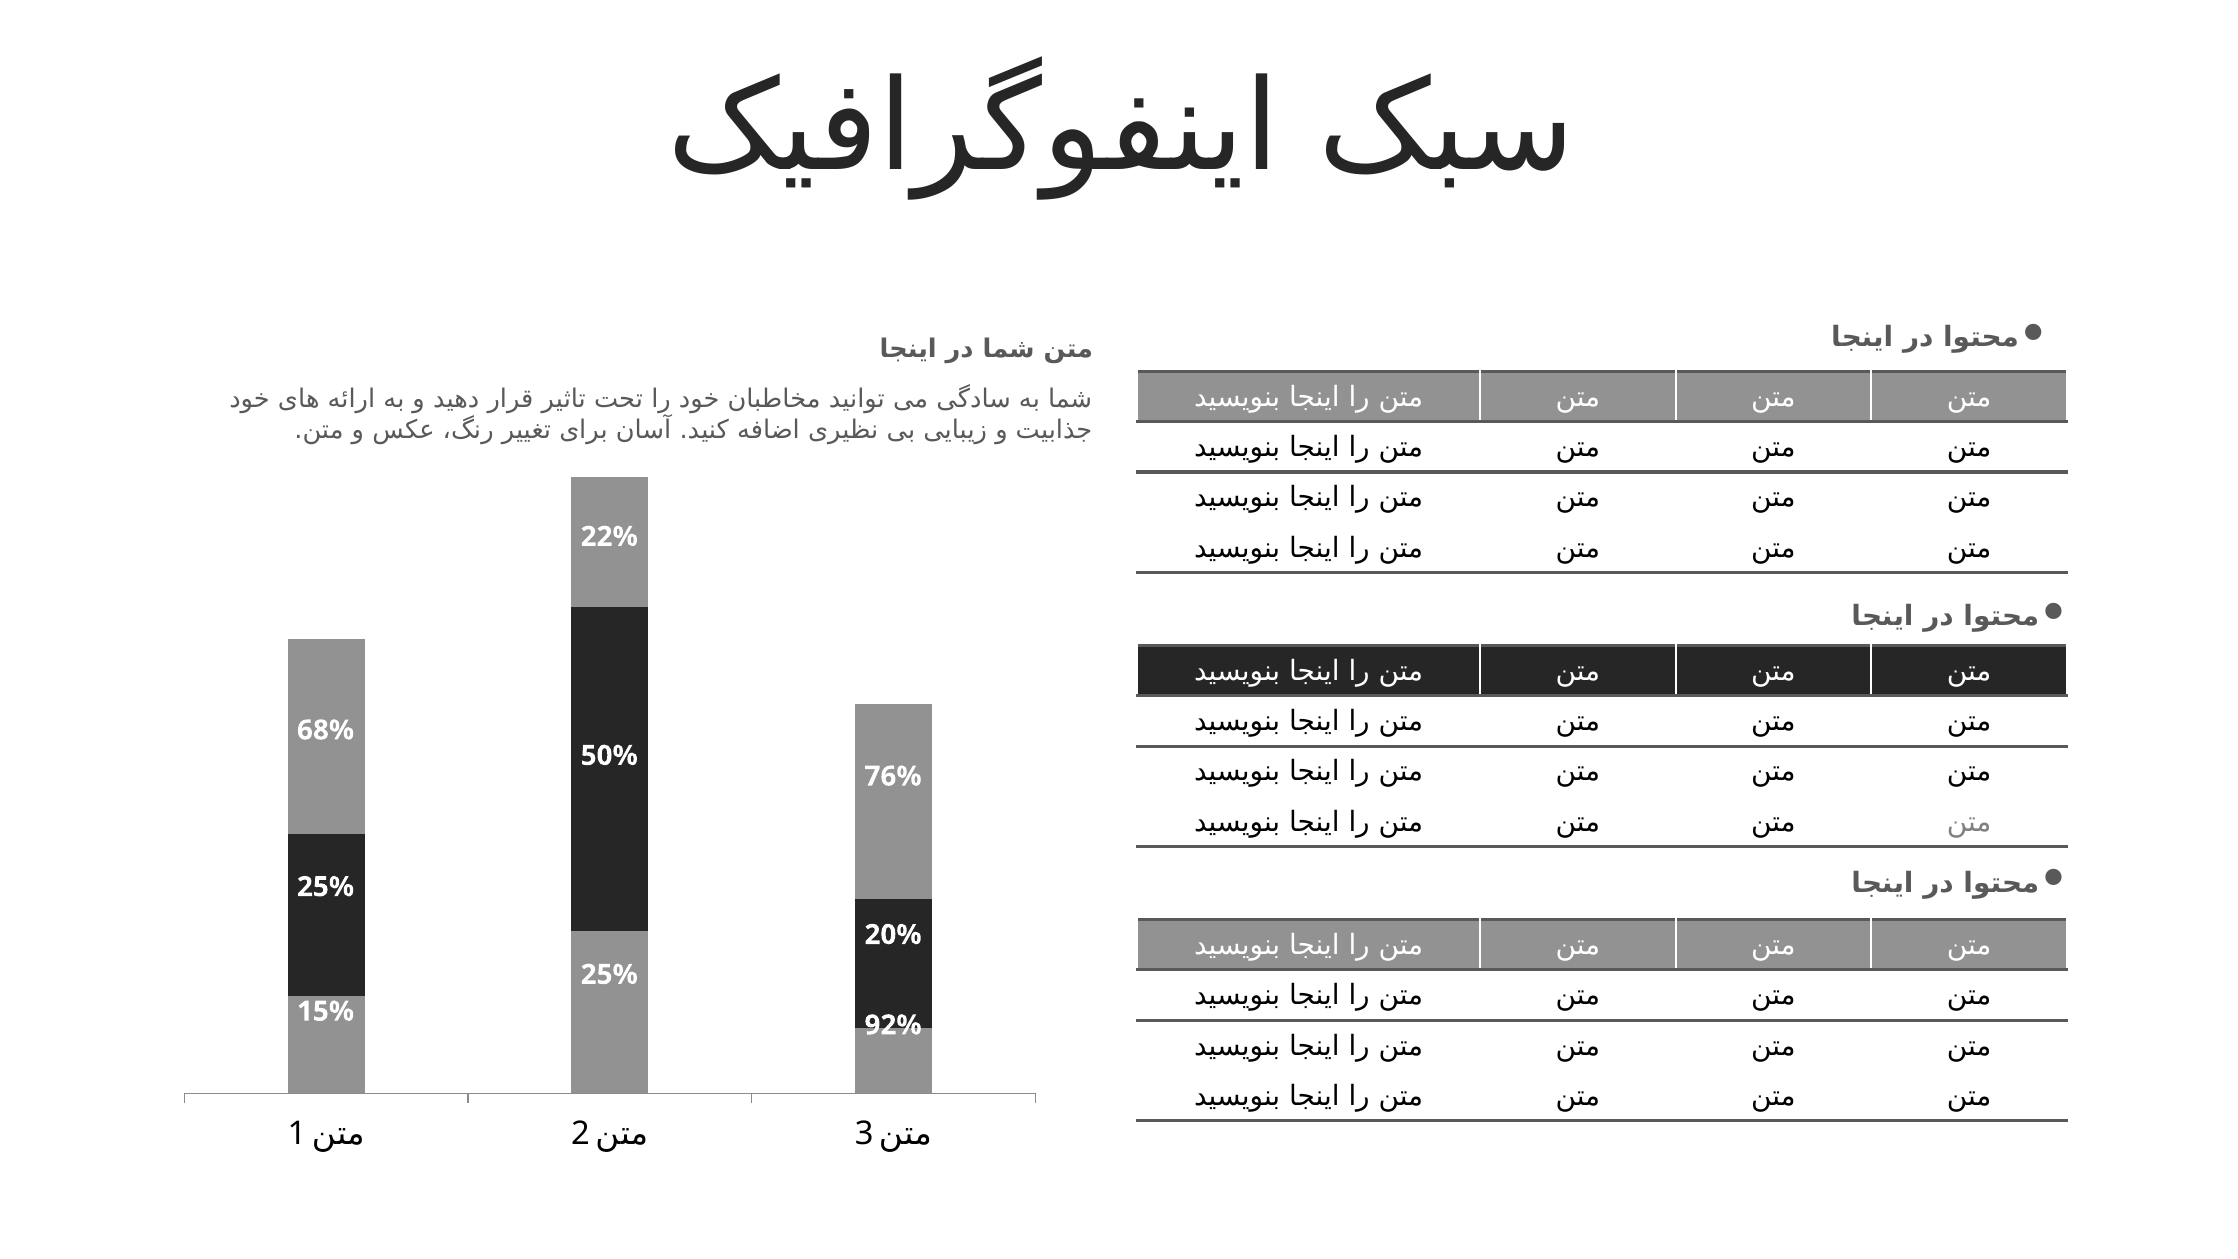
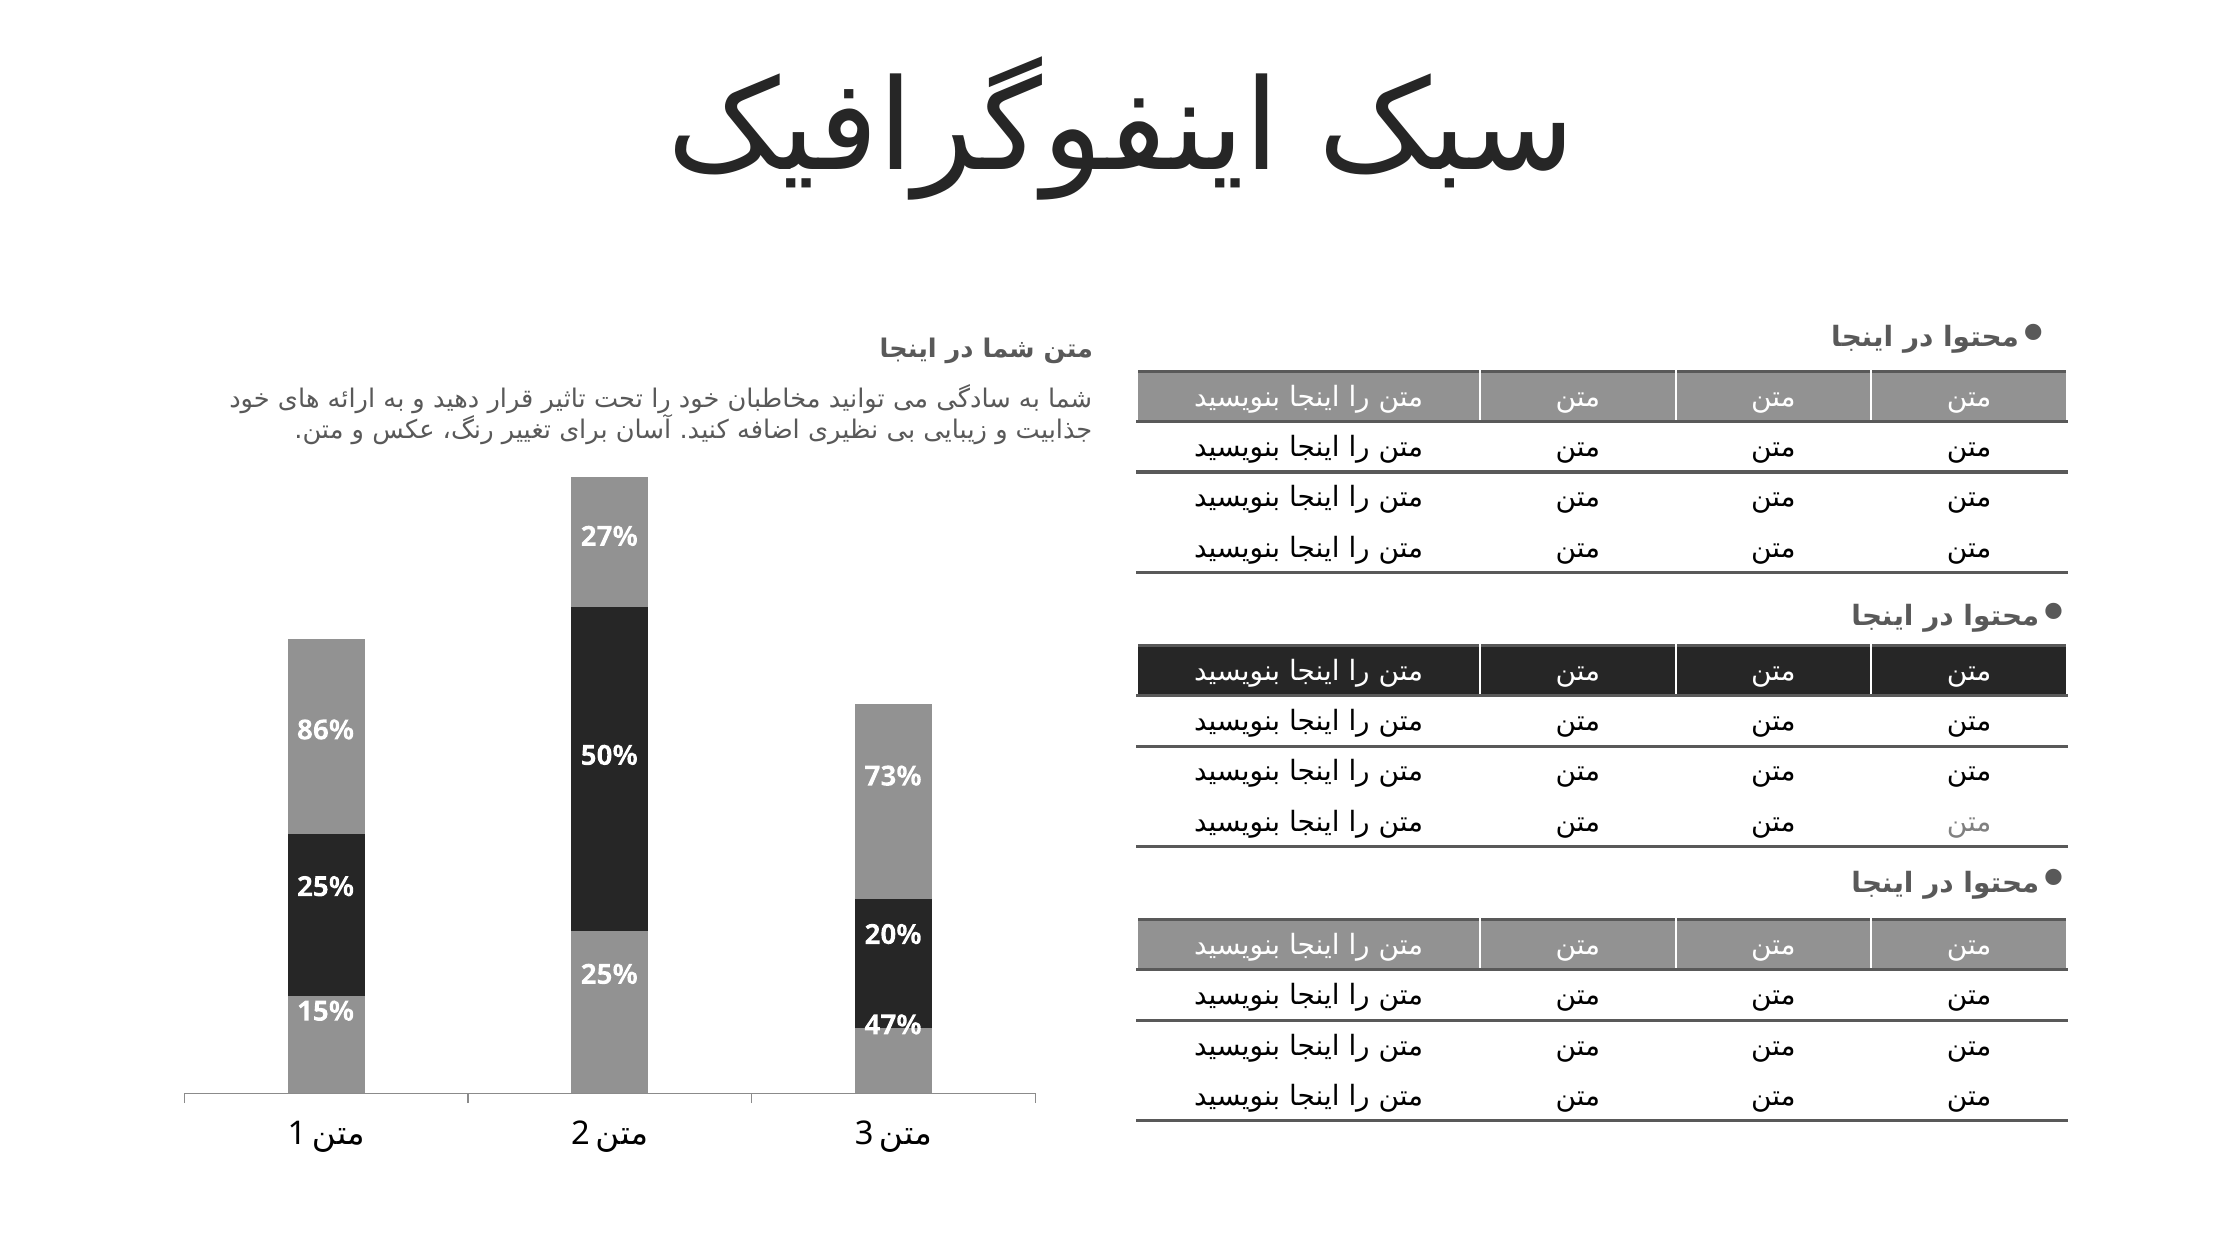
22%: 22% -> 27%
68%: 68% -> 86%
76%: 76% -> 73%
92%: 92% -> 47%
